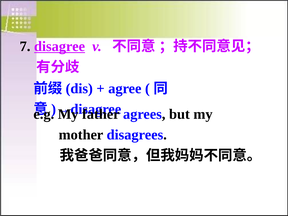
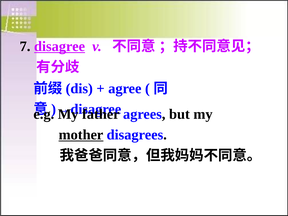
mother underline: none -> present
